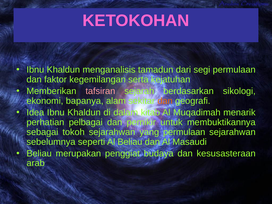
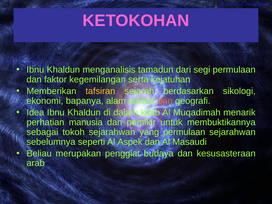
tafsiran colour: pink -> yellow
pelbagai: pelbagai -> manusia
Al Beliau: Beliau -> Aspek
